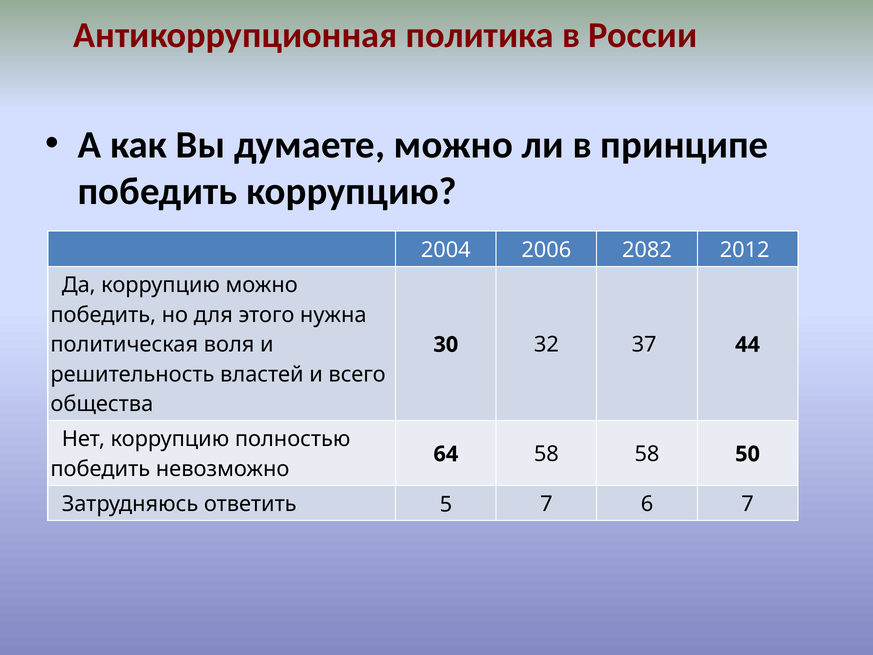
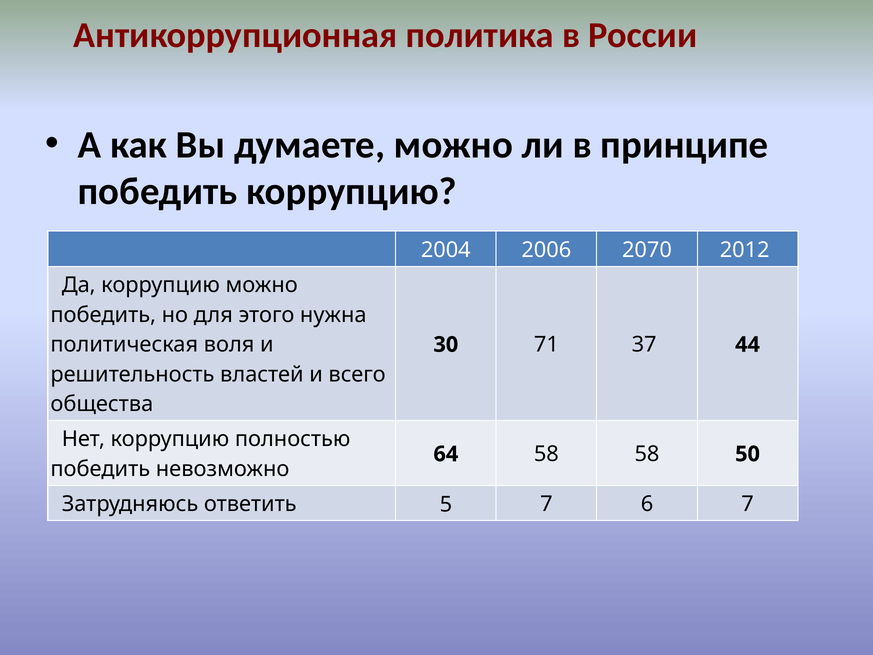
2082: 2082 -> 2070
32: 32 -> 71
